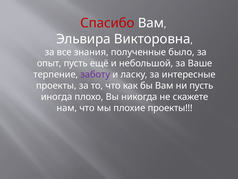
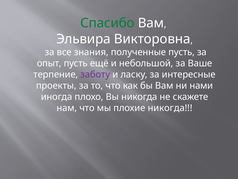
Спасибо colour: red -> green
полученные было: было -> пусть
ни пусть: пусть -> нами
плохие проекты: проекты -> никогда
